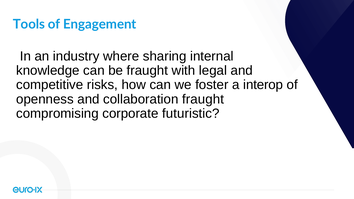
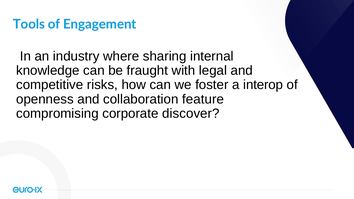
collaboration fraught: fraught -> feature
futuristic: futuristic -> discover
